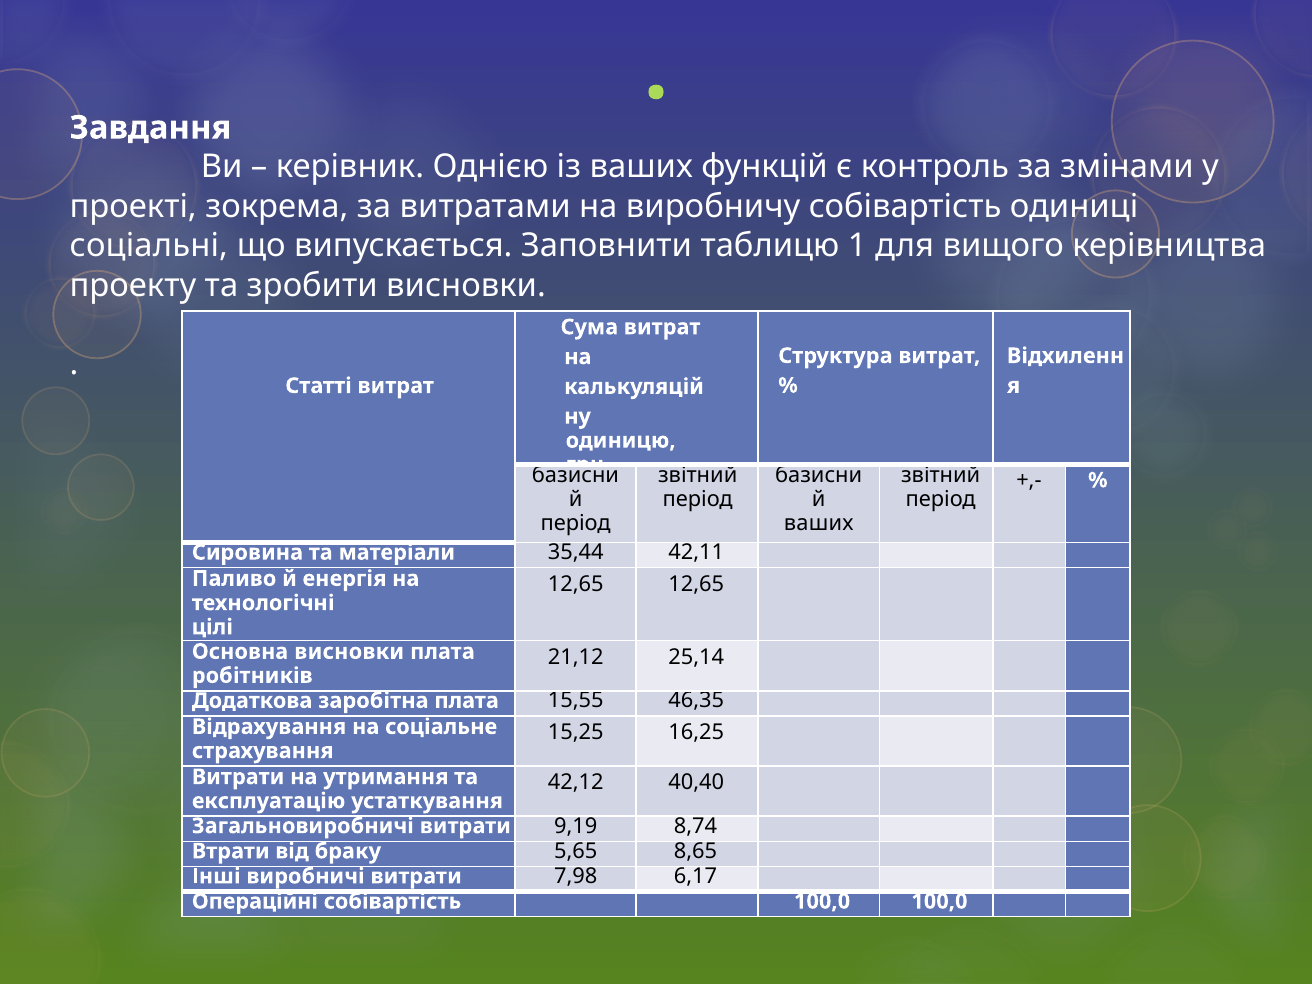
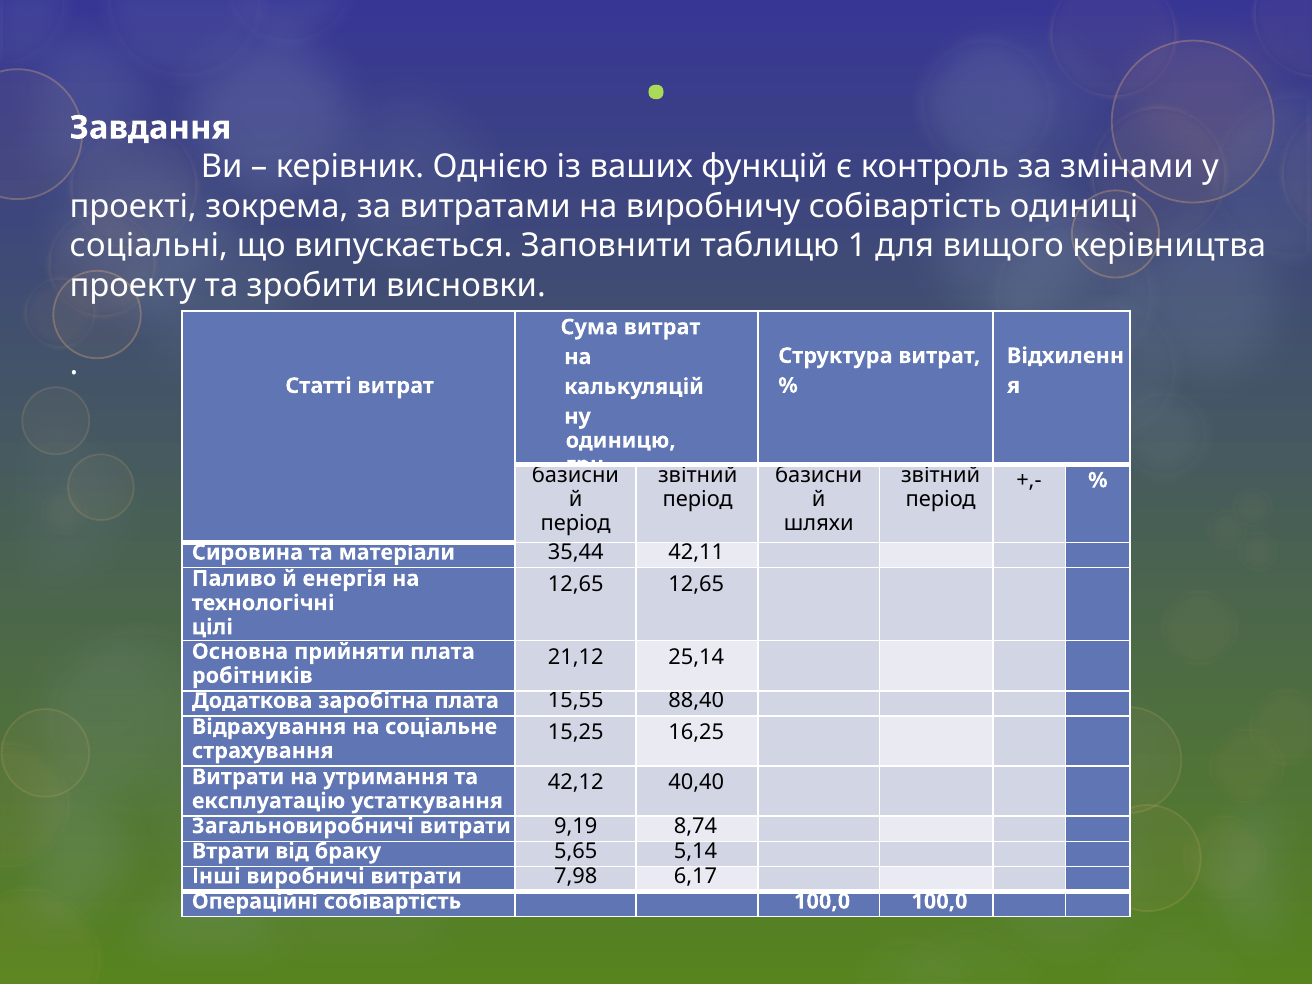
ваших at (819, 523): ваших -> шляхи
Основна висновки: висновки -> прийняти
46,35: 46,35 -> 88,40
8,65: 8,65 -> 5,14
